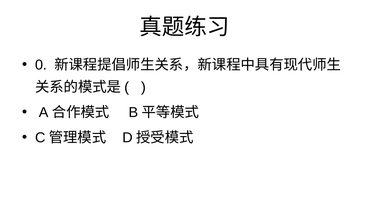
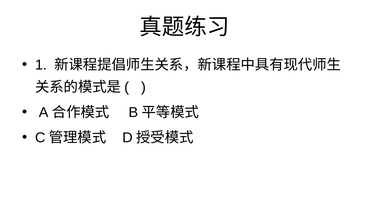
0: 0 -> 1
